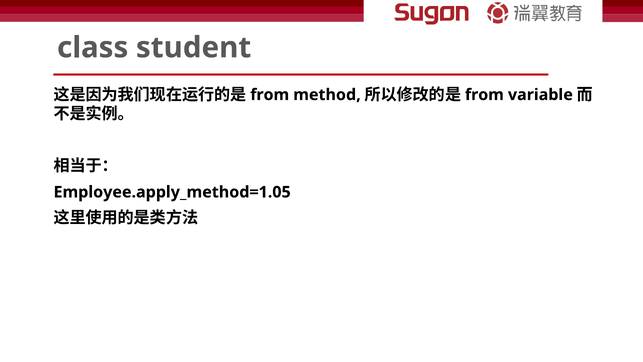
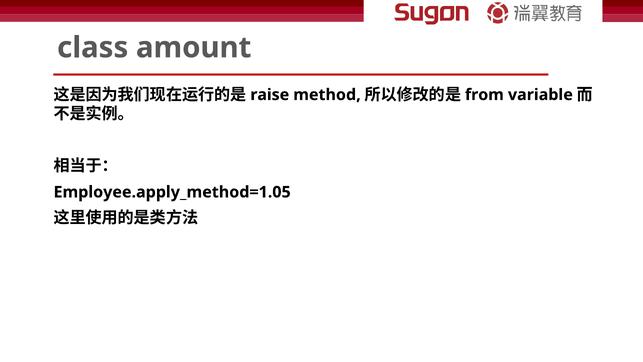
student: student -> amount
from at (270, 95): from -> raise
